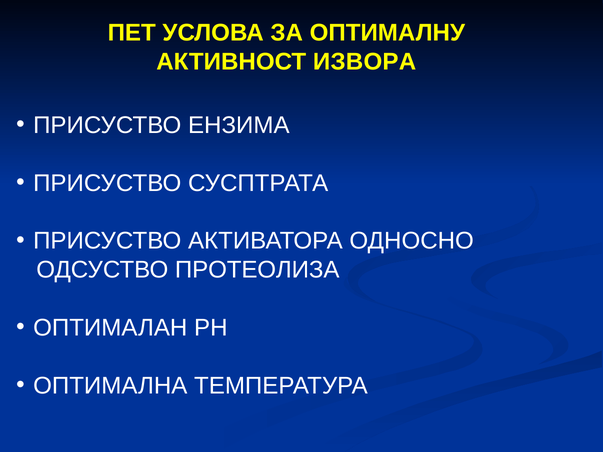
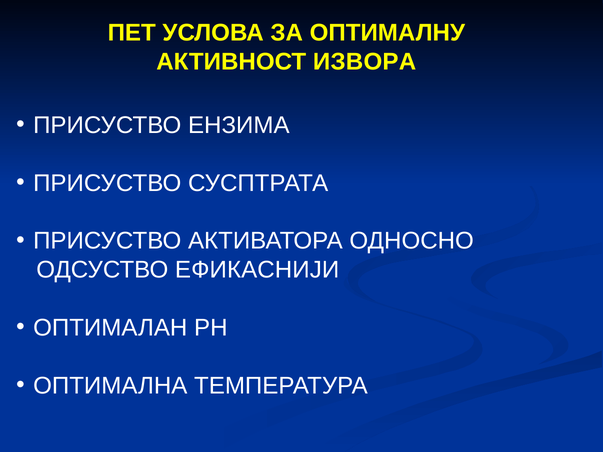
ПРОТЕОЛИЗА: ПРОТЕОЛИЗА -> ЕФИКАСНИЈИ
